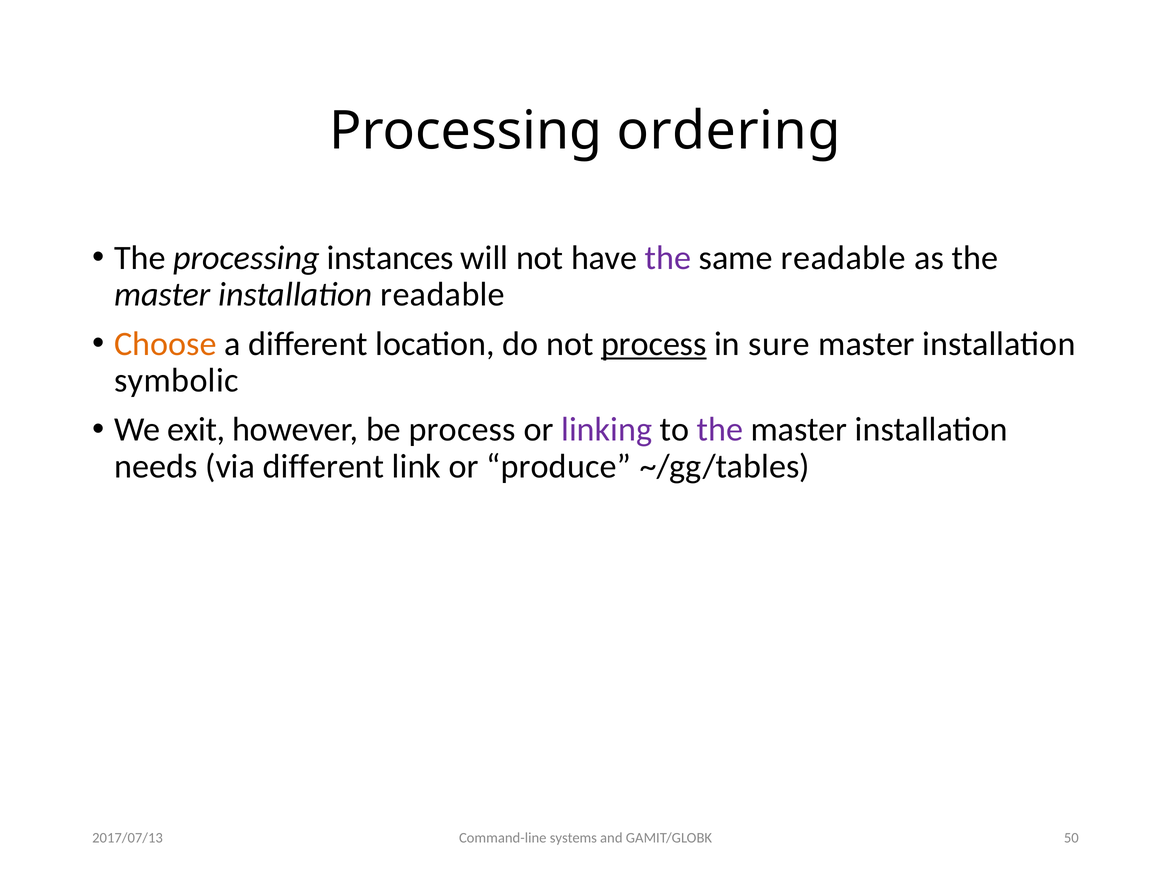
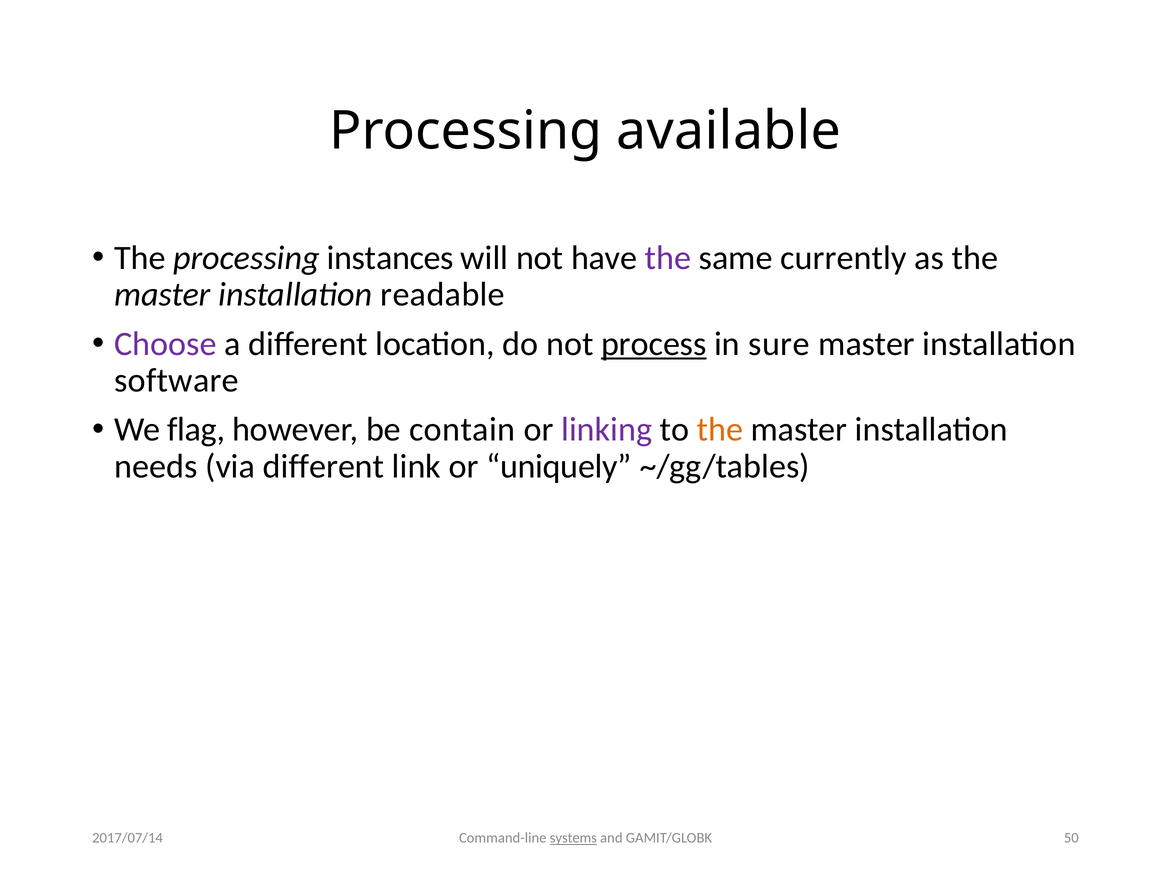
ordering: ordering -> available
same readable: readable -> currently
Choose colour: orange -> purple
symbolic: symbolic -> software
exit: exit -> flag
be process: process -> contain
the at (720, 430) colour: purple -> orange
produce: produce -> uniquely
systems underline: none -> present
2017/07/13: 2017/07/13 -> 2017/07/14
